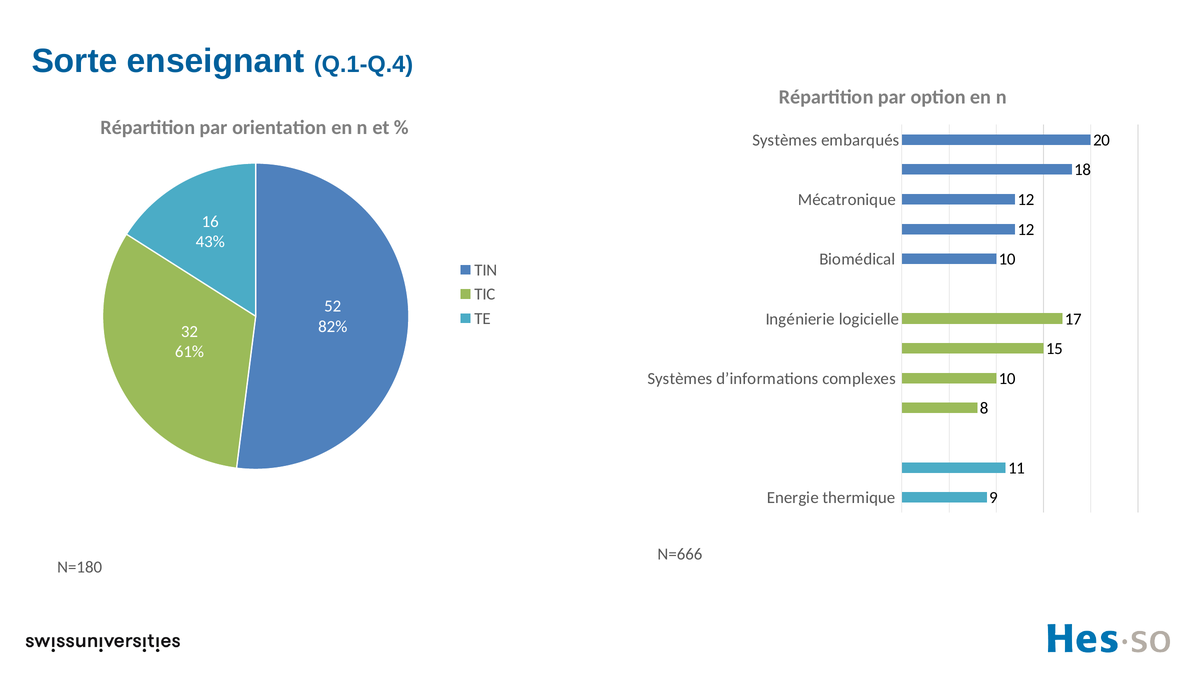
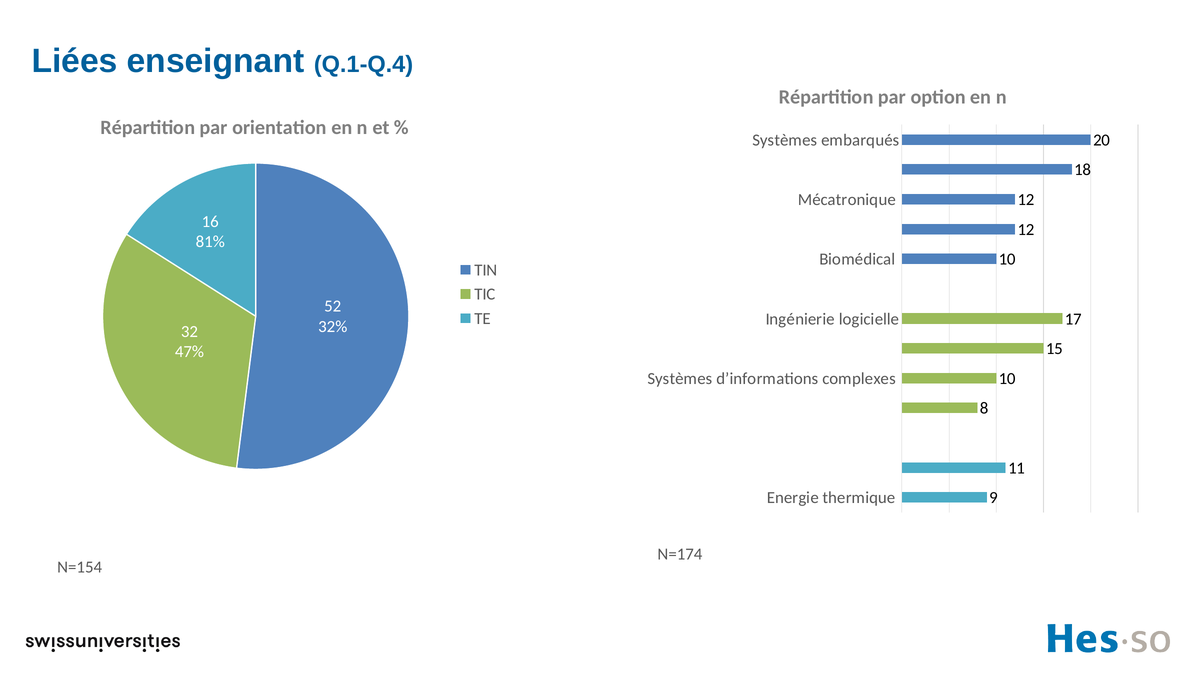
Sorte: Sorte -> Liées
43%: 43% -> 81%
82%: 82% -> 32%
61%: 61% -> 47%
N=666: N=666 -> N=174
N=180: N=180 -> N=154
